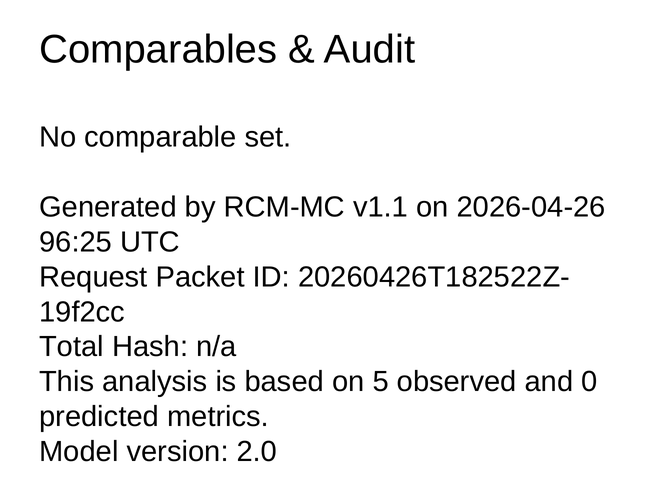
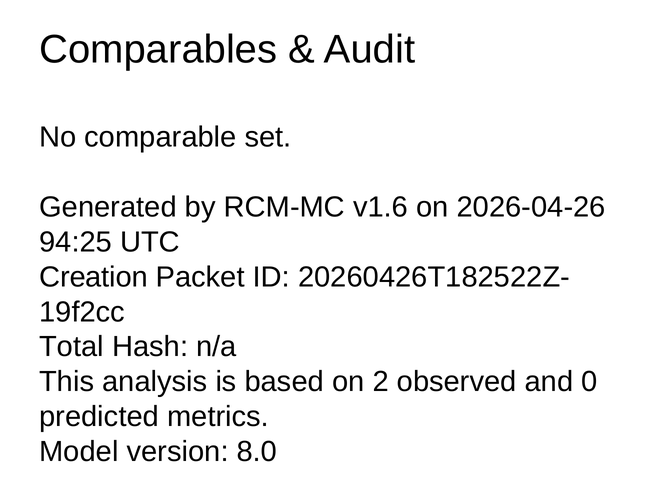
v1.1: v1.1 -> v1.6
96:25: 96:25 -> 94:25
Request: Request -> Creation
5: 5 -> 2
2.0: 2.0 -> 8.0
